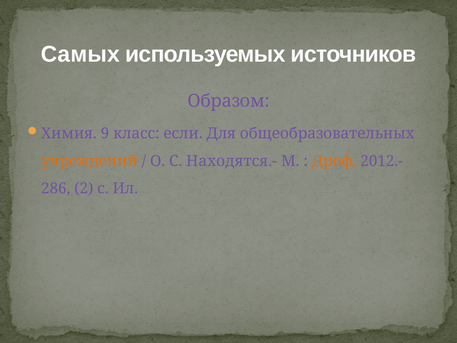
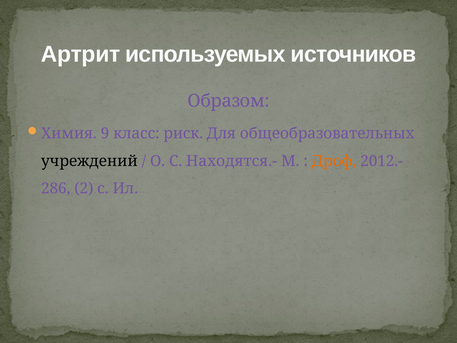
Самых: Самых -> Артрит
если: если -> риск
учреждений colour: orange -> black
